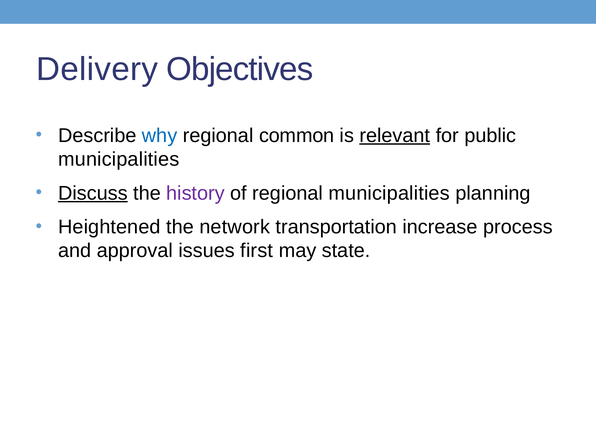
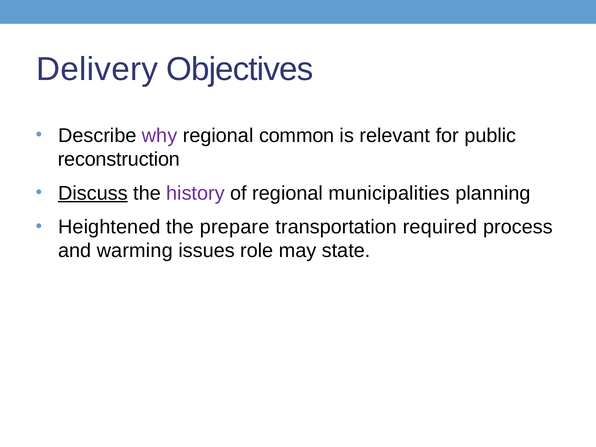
why colour: blue -> purple
relevant underline: present -> none
municipalities at (119, 159): municipalities -> reconstruction
network: network -> prepare
increase: increase -> required
approval: approval -> warming
first: first -> role
